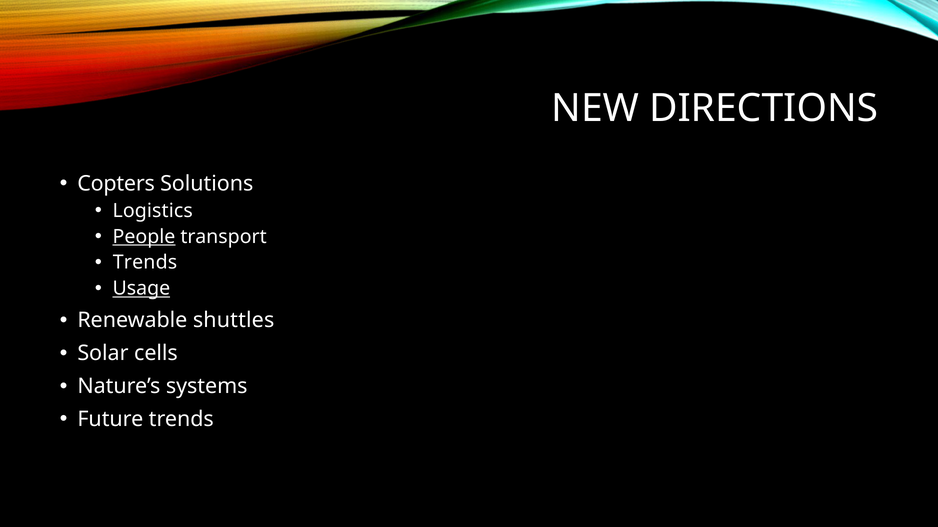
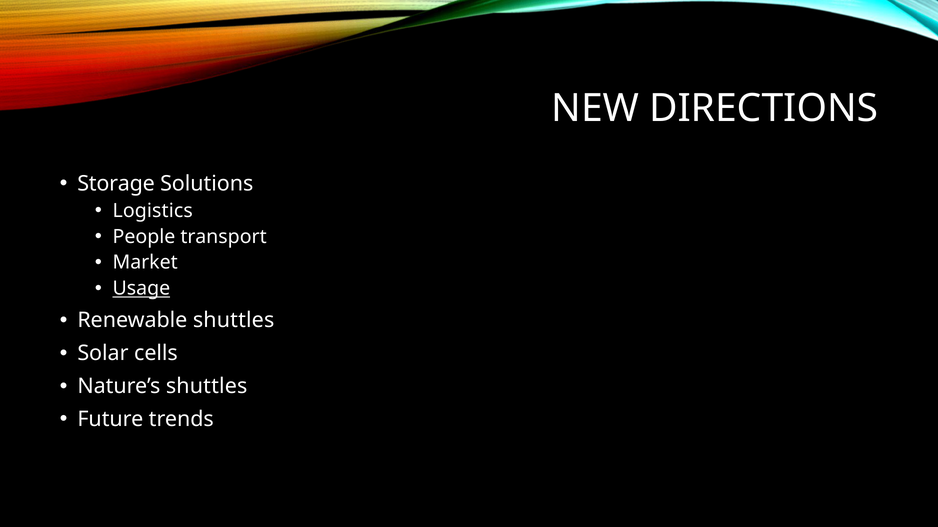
Copters: Copters -> Storage
People underline: present -> none
Trends at (145, 263): Trends -> Market
Nature’s systems: systems -> shuttles
